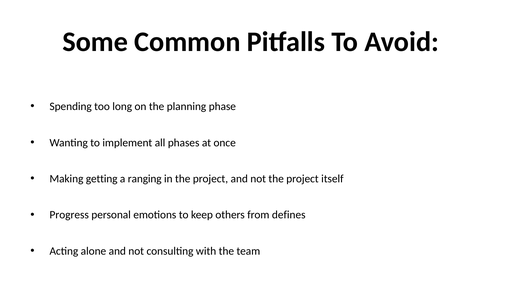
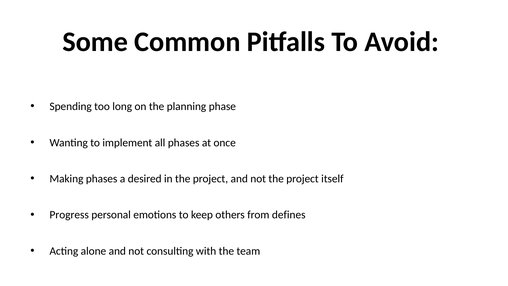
Making getting: getting -> phases
ranging: ranging -> desired
